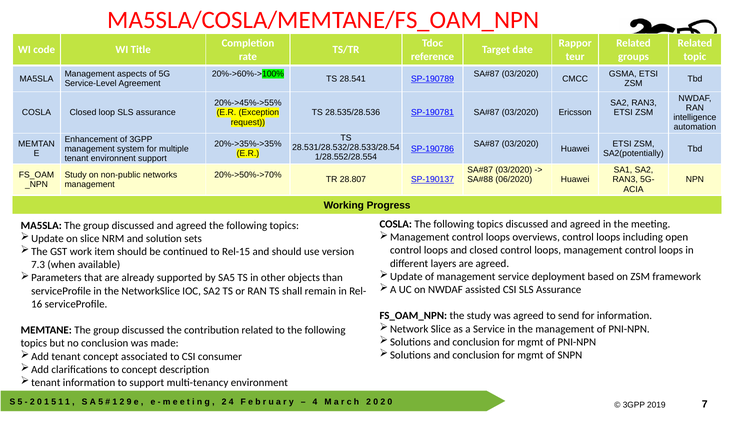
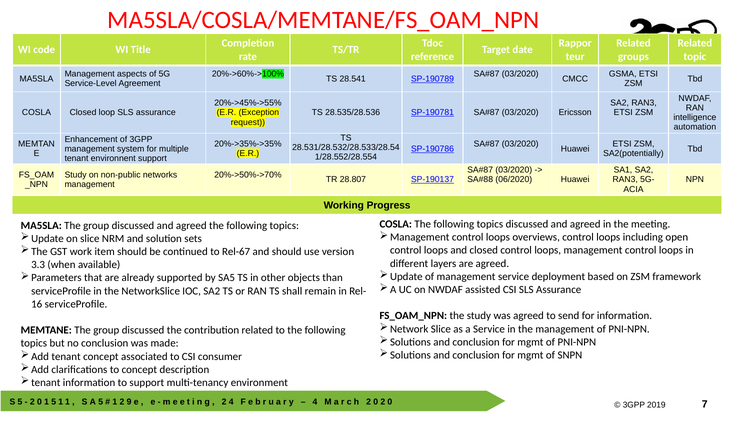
Rel-15: Rel-15 -> Rel-67
7.3: 7.3 -> 3.3
